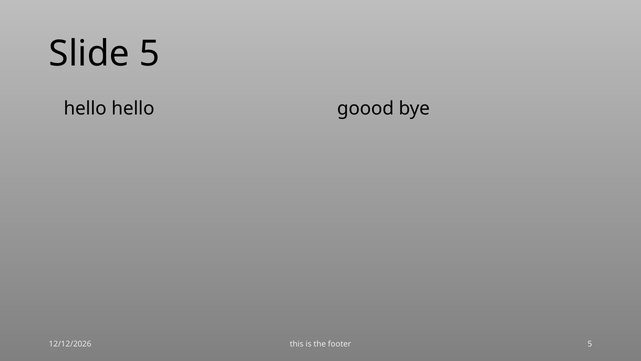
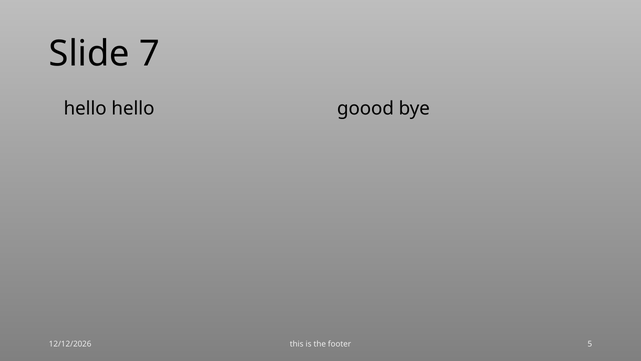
Slide 5: 5 -> 7
